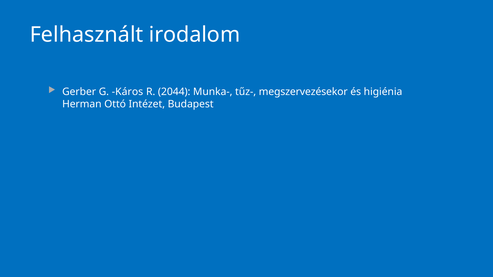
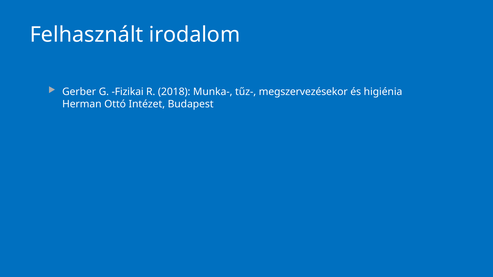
Káros: Káros -> Fizikai
2044: 2044 -> 2018
